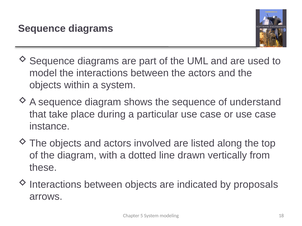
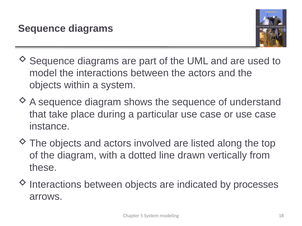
proposals: proposals -> processes
